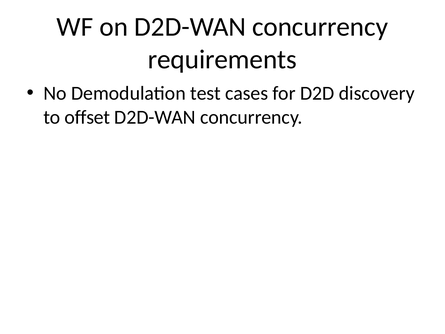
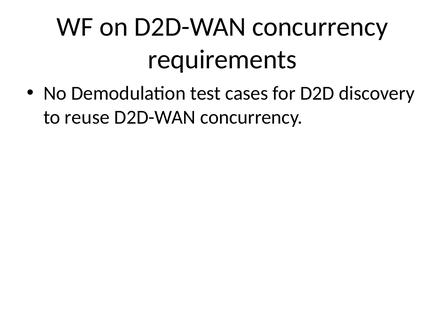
offset: offset -> reuse
